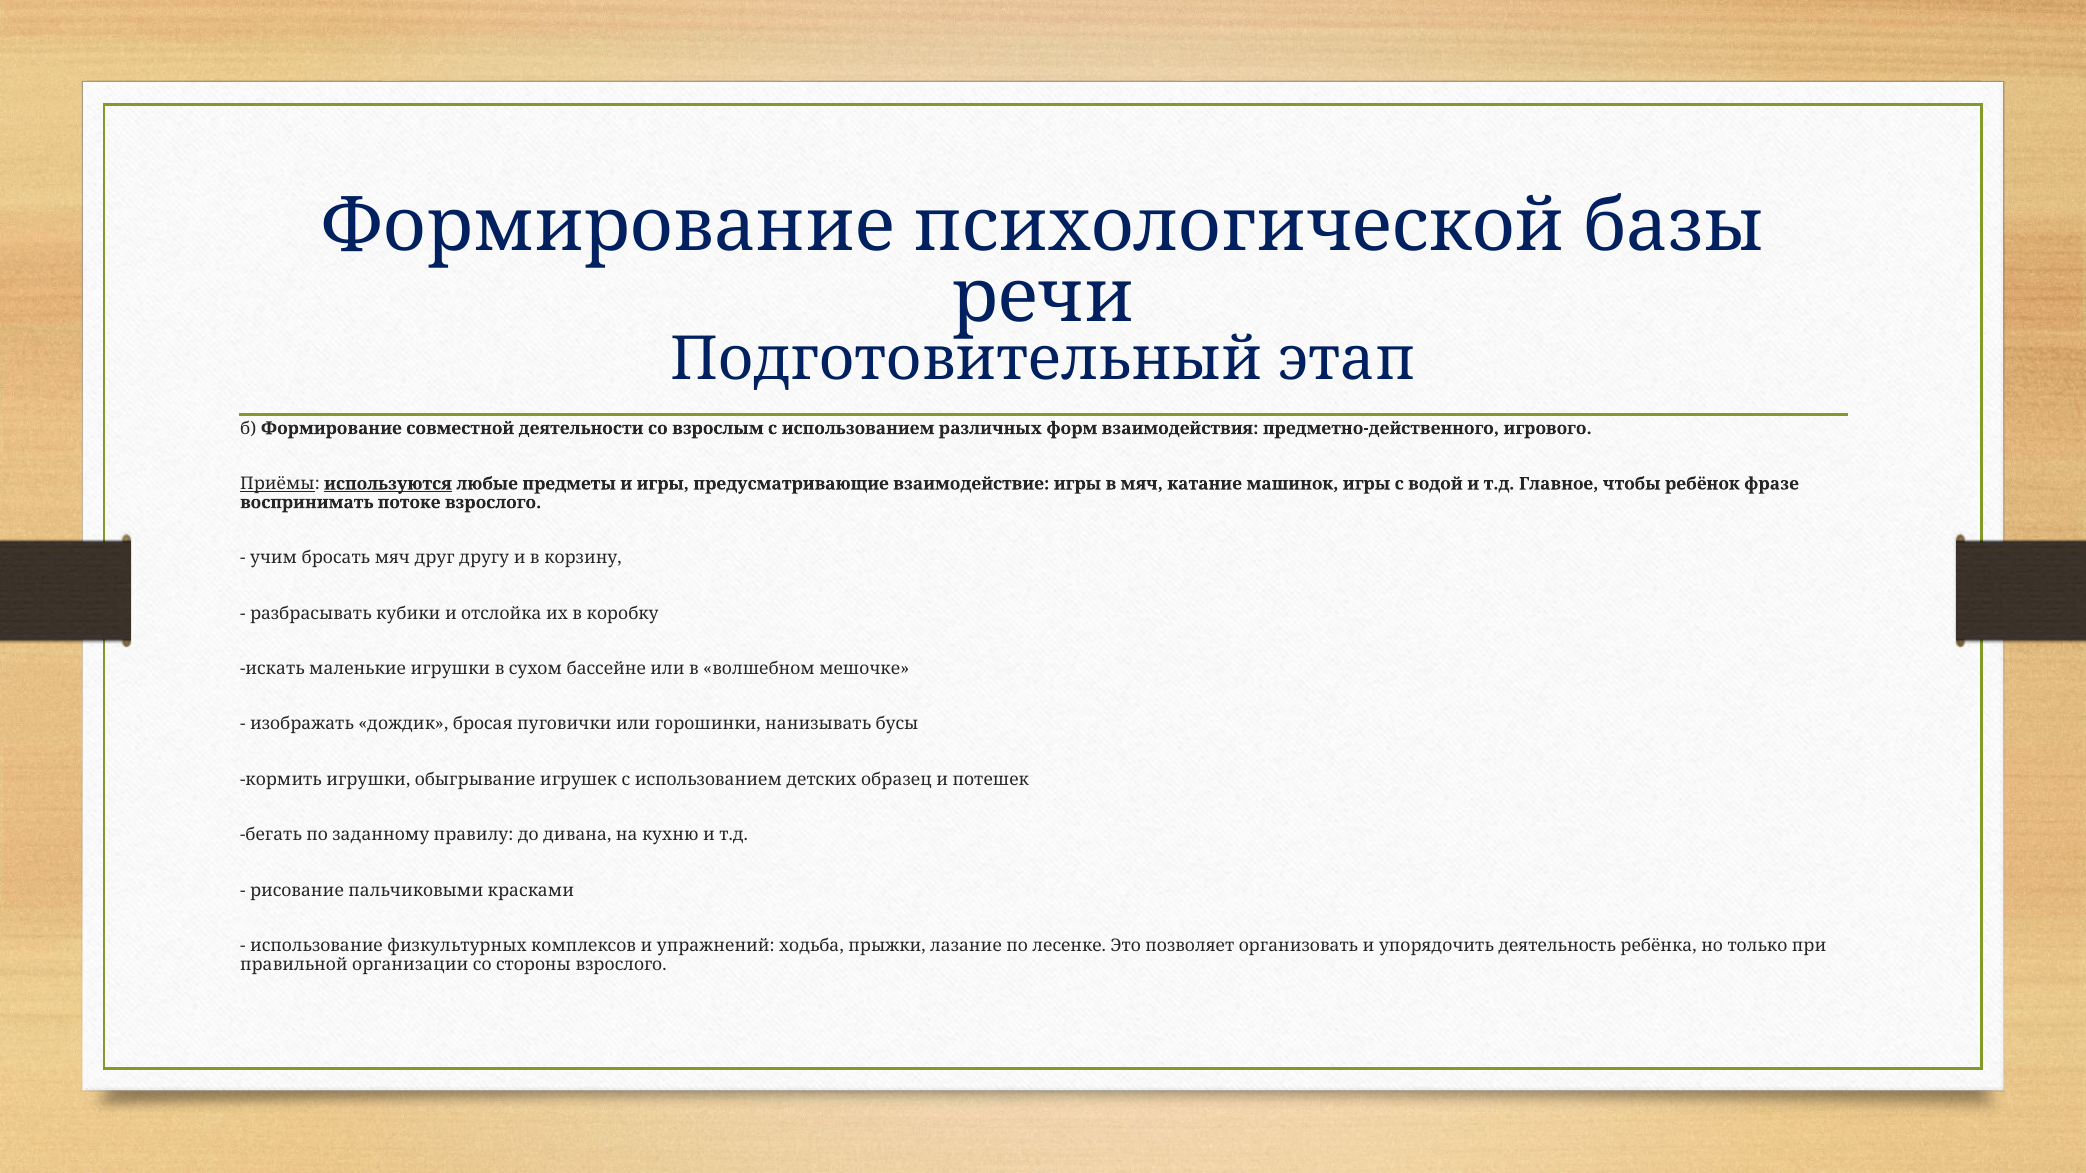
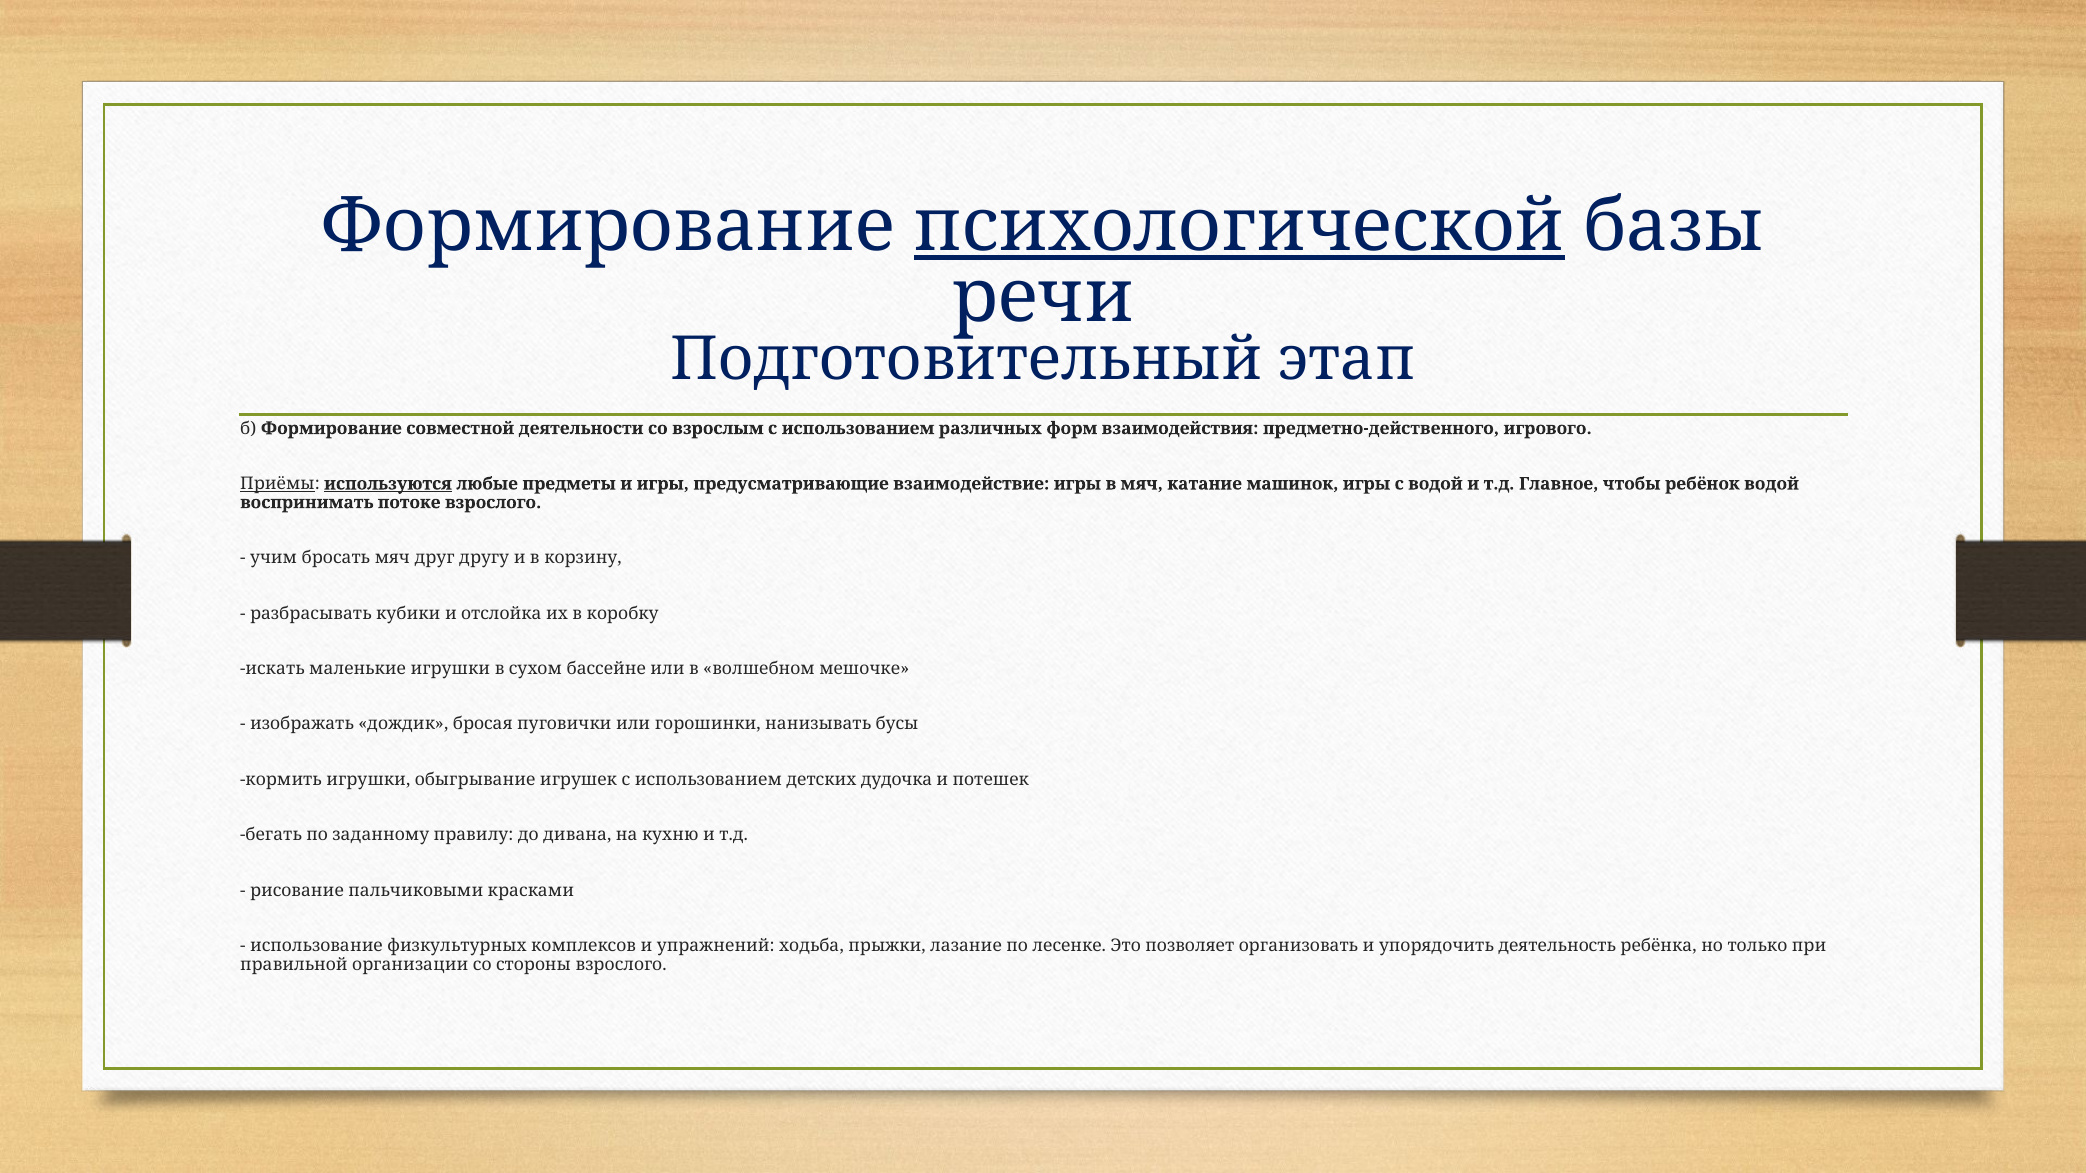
психологической underline: none -> present
ребёнок фразе: фразе -> водой
образец: образец -> дудочка
